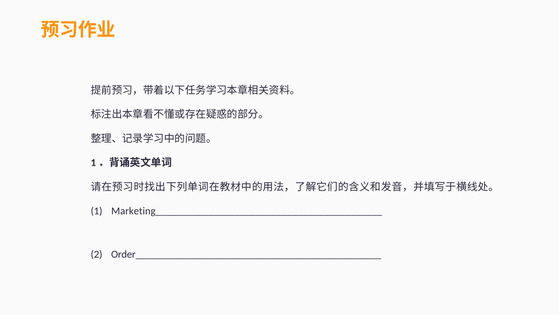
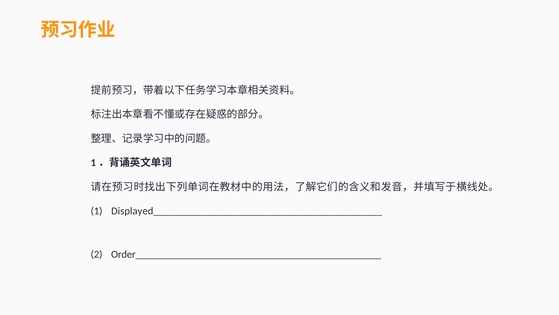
Marketing___________________________________________: Marketing___________________________________________ -> Displayed___________________________________________
